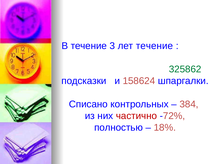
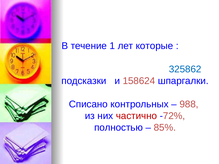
3: 3 -> 1
лет течение: течение -> которые
325862 colour: green -> blue
384: 384 -> 988
18%: 18% -> 85%
